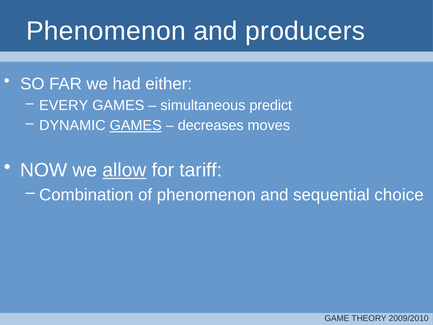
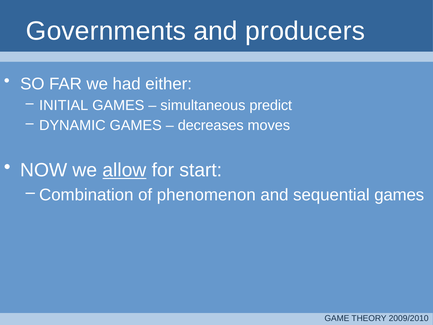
Phenomenon at (106, 31): Phenomenon -> Governments
EVERY: EVERY -> INITIAL
GAMES at (136, 125) underline: present -> none
tariff: tariff -> start
sequential choice: choice -> games
